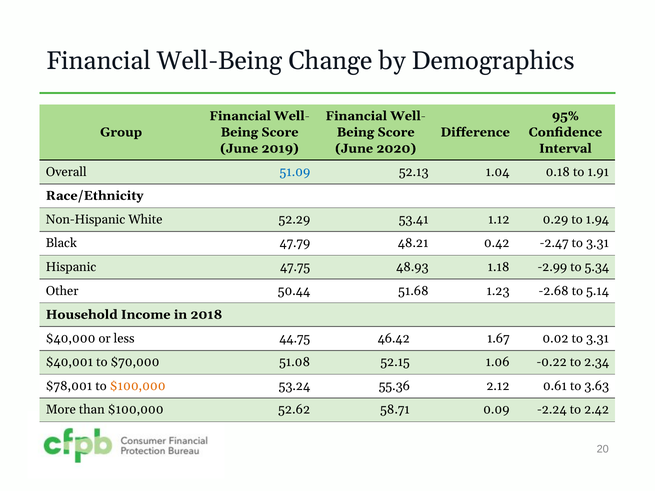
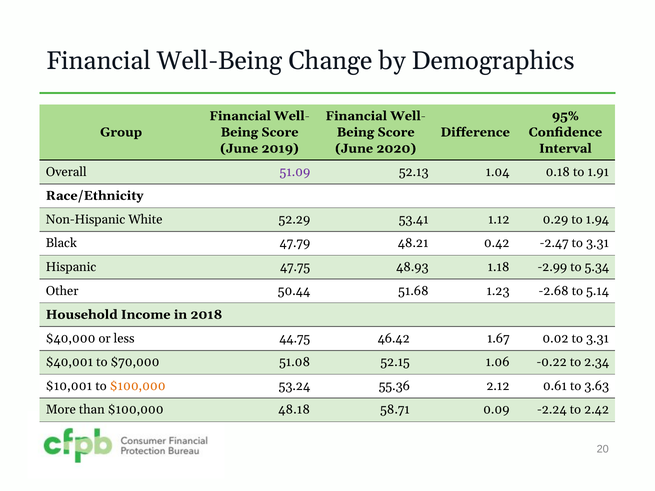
51.09 colour: blue -> purple
$78,001: $78,001 -> $10,001
52.62: 52.62 -> 48.18
